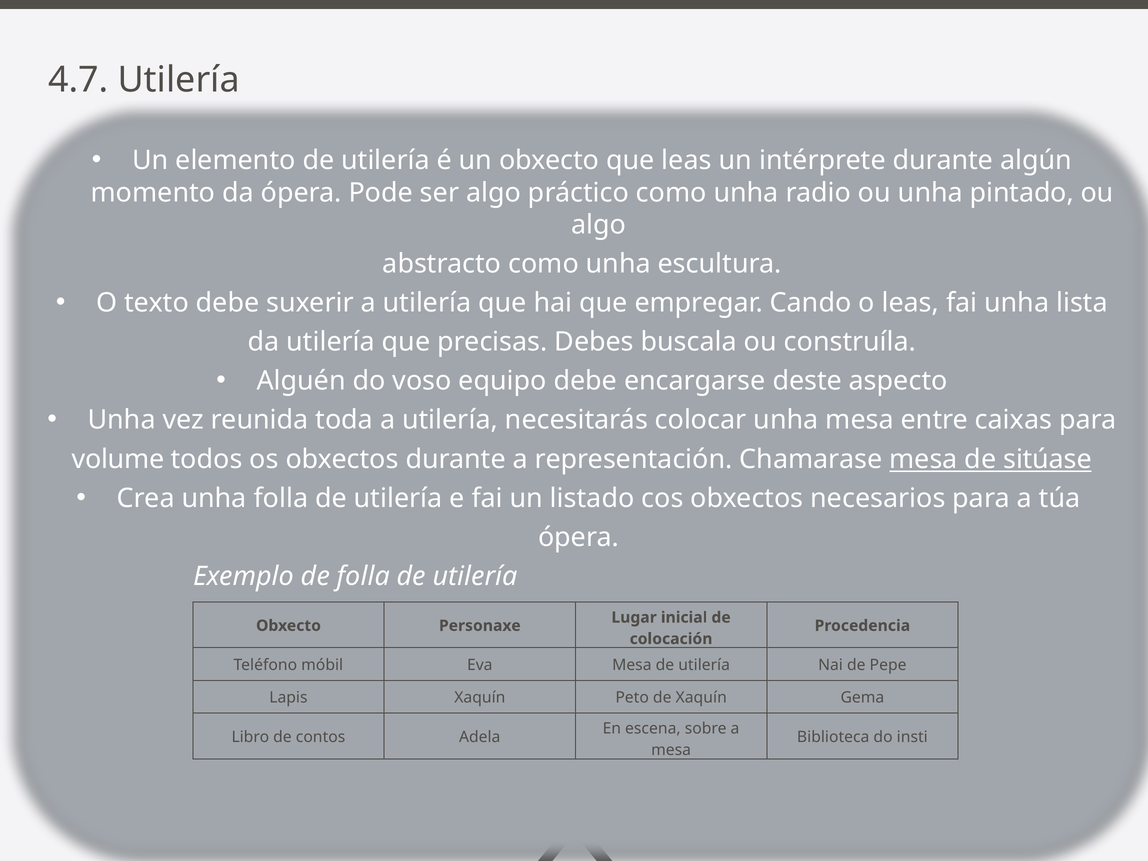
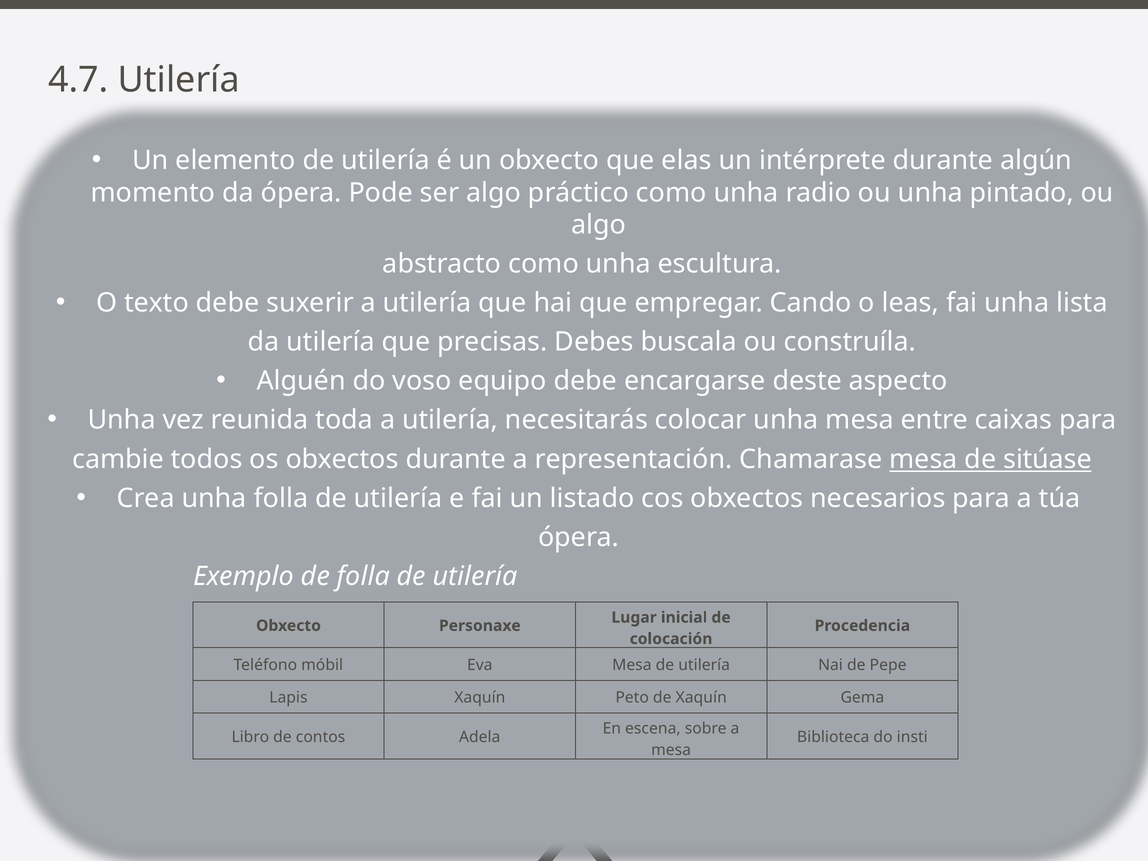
que leas: leas -> elas
volume: volume -> cambie
